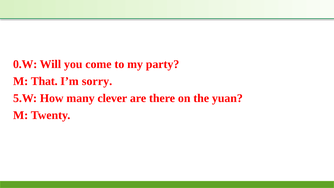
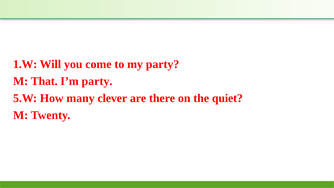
0.W: 0.W -> 1.W
I’m sorry: sorry -> party
yuan: yuan -> quiet
